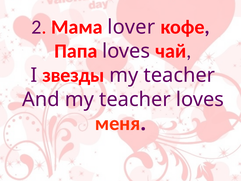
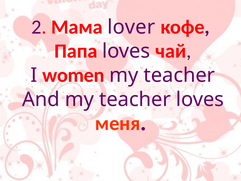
звезды: звезды -> women
